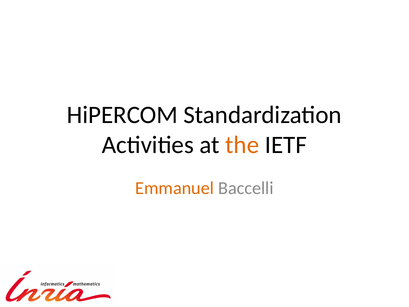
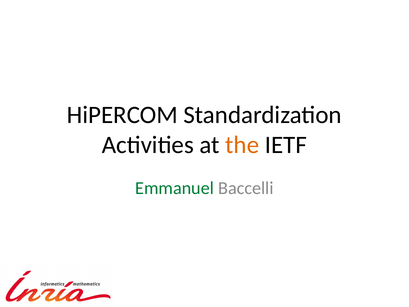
Emmanuel colour: orange -> green
